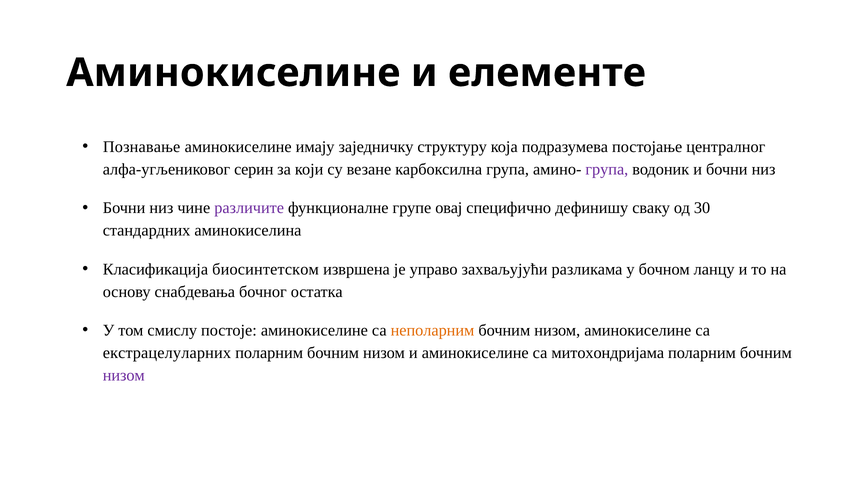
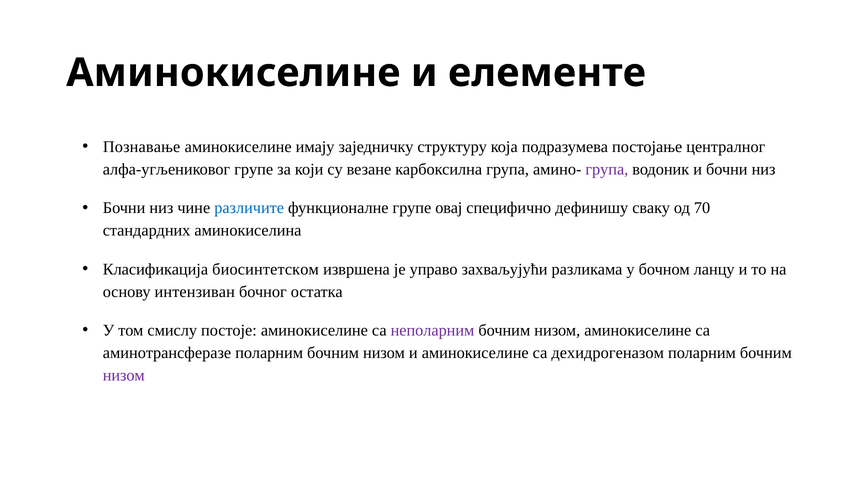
алфа-угљениковог серин: серин -> групе
различите colour: purple -> blue
30: 30 -> 70
снабдевања: снабдевања -> интензиван
неполарним colour: orange -> purple
екстрацелуларних: екстрацелуларних -> аминотрансферазе
митохондријама: митохондријама -> дехидрогеназом
